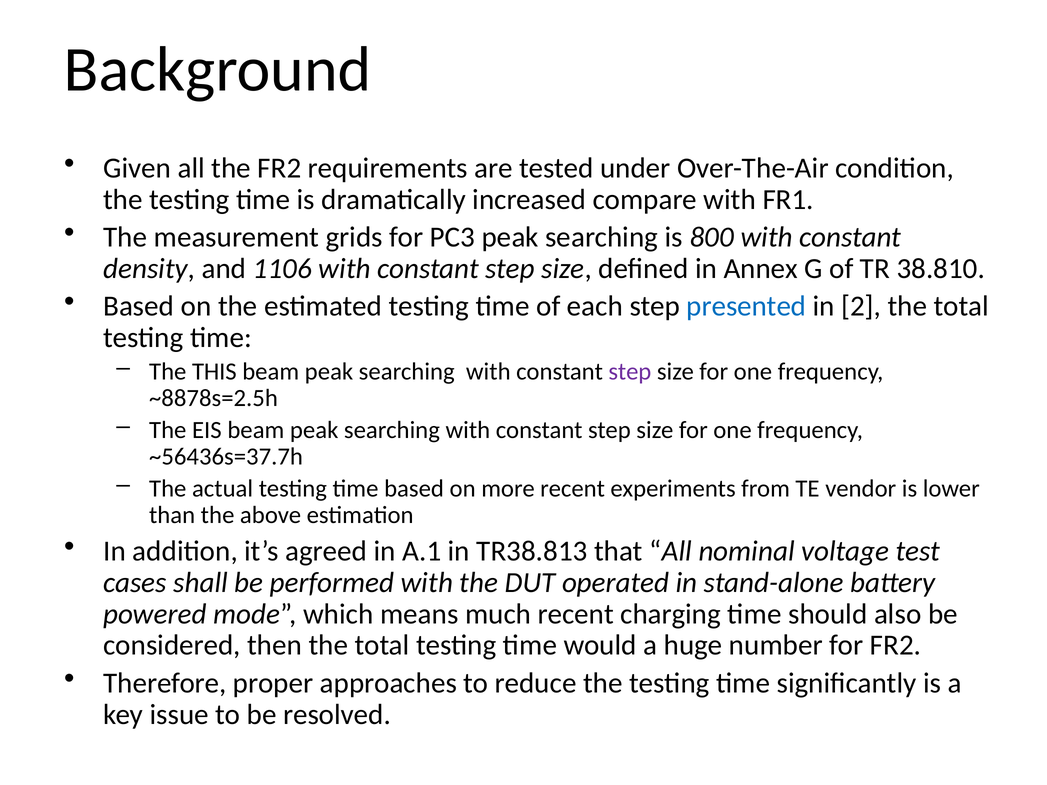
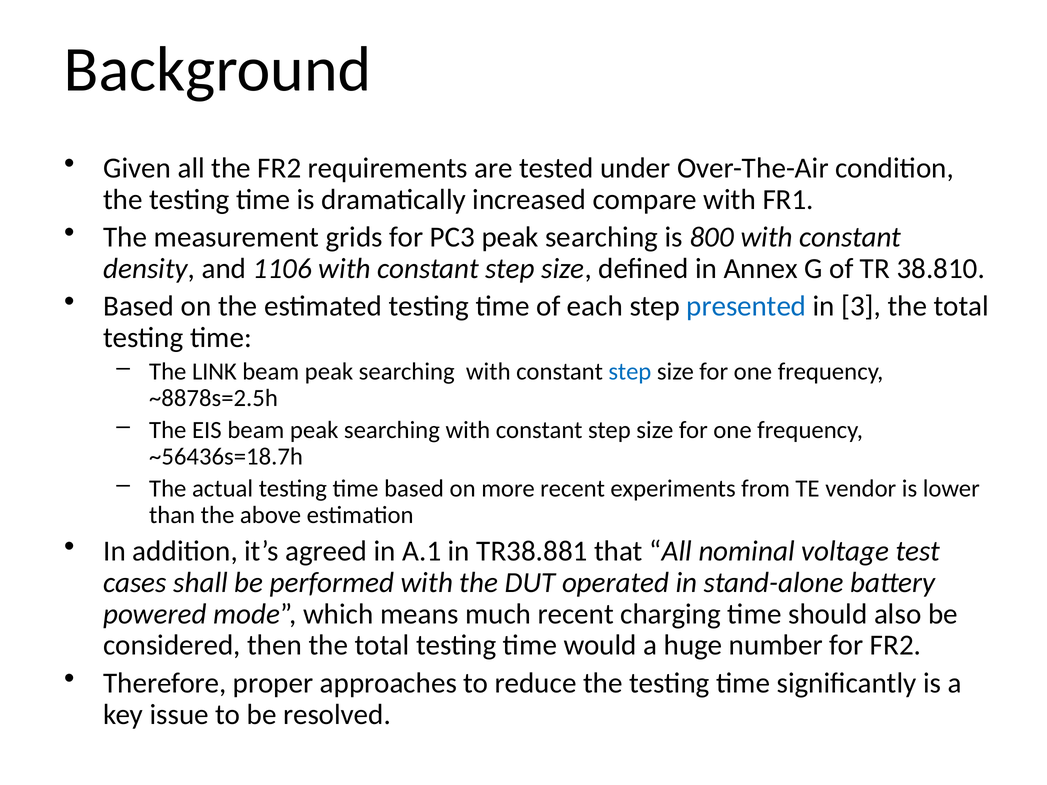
2: 2 -> 3
THIS: THIS -> LINK
step at (630, 371) colour: purple -> blue
~56436s=37.7h: ~56436s=37.7h -> ~56436s=18.7h
TR38.813: TR38.813 -> TR38.881
